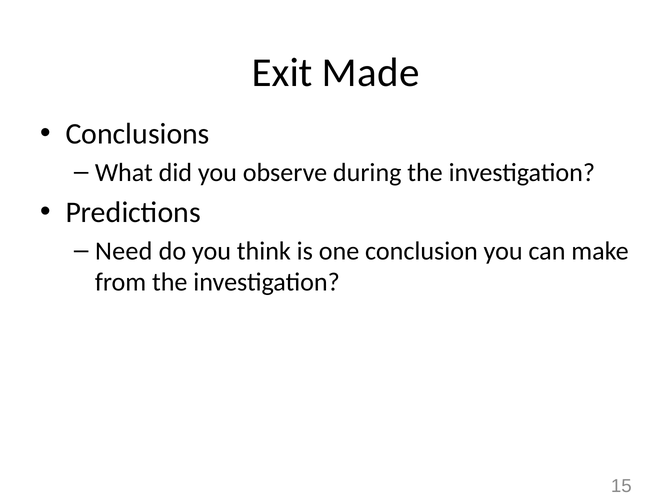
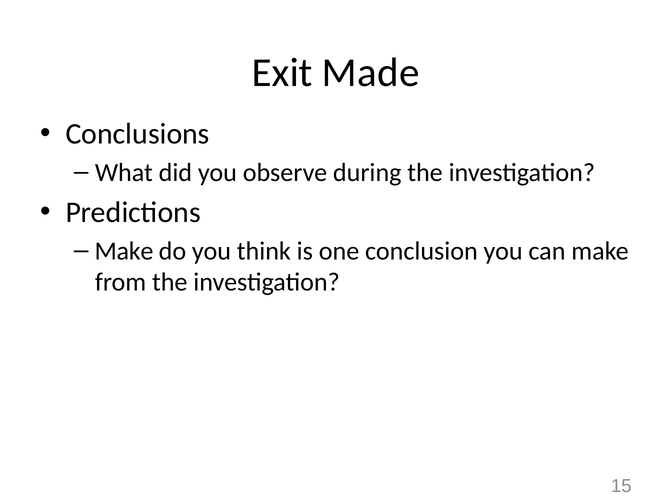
Need at (124, 251): Need -> Make
